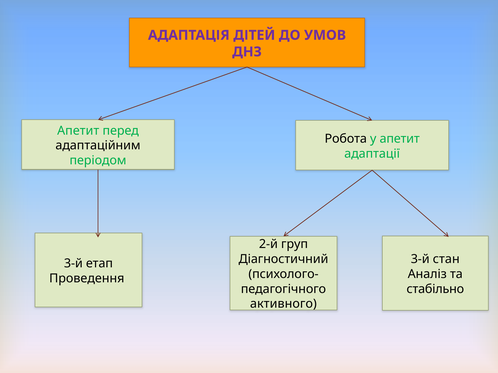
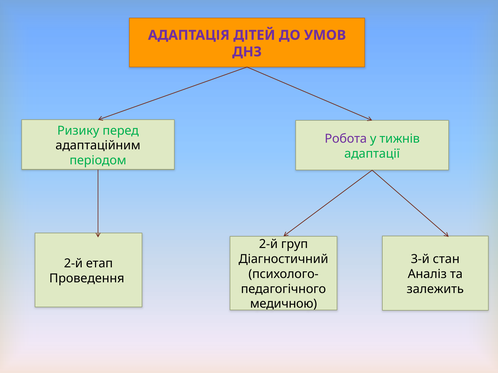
Апетит at (78, 131): Апетит -> Ризику
Робота colour: black -> purple
у апетит: апетит -> тижнів
3-й at (73, 264): 3-й -> 2-й
стабільно: стабільно -> залежить
активного: активного -> медичною
